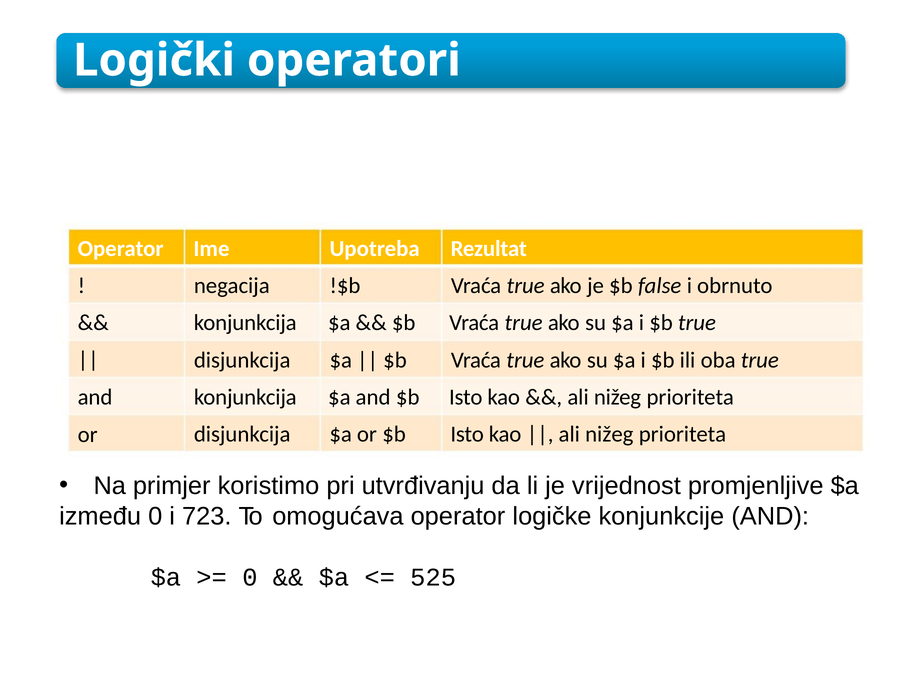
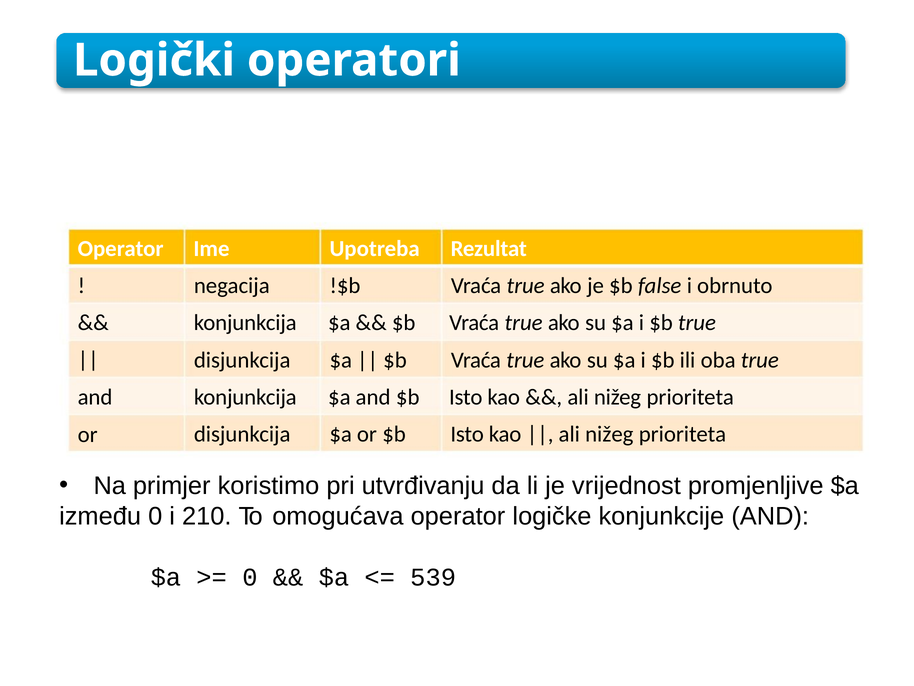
723: 723 -> 210
525: 525 -> 539
